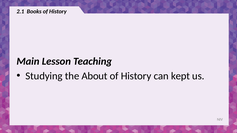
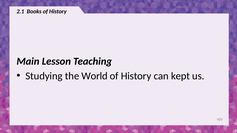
About: About -> World
